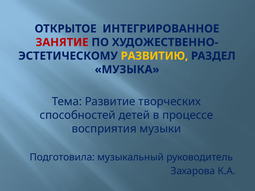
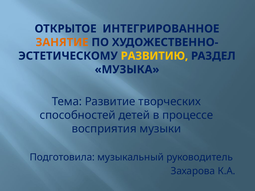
ЗАНЯТИЕ colour: red -> orange
